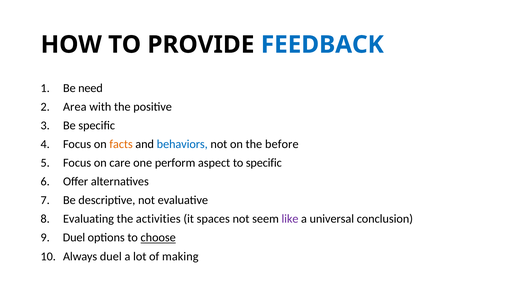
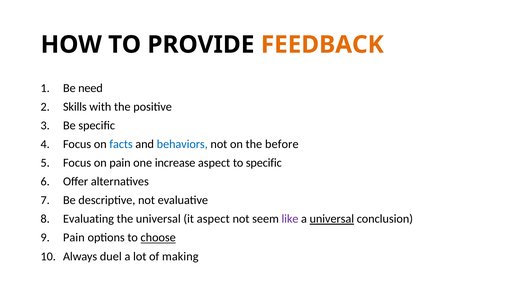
FEEDBACK colour: blue -> orange
Area: Area -> Skills
facts colour: orange -> blue
on care: care -> pain
perform: perform -> increase
the activities: activities -> universal
it spaces: spaces -> aspect
universal at (332, 219) underline: none -> present
Duel at (74, 238): Duel -> Pain
